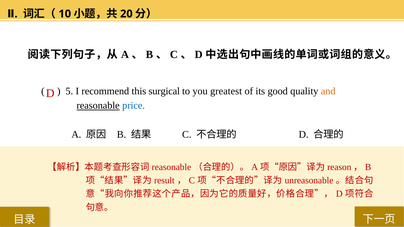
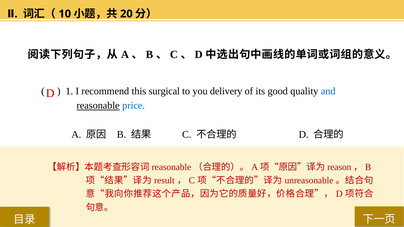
5: 5 -> 1
greatest: greatest -> delivery
and colour: orange -> blue
